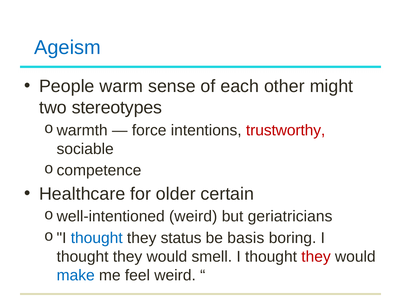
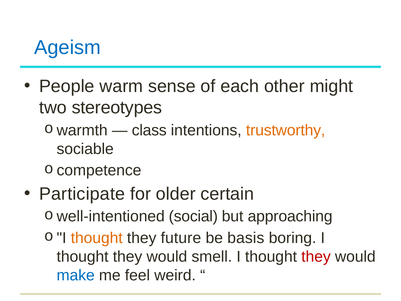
force: force -> class
trustworthy colour: red -> orange
Healthcare: Healthcare -> Participate
weird at (193, 216): weird -> social
geriatricians: geriatricians -> approaching
thought at (97, 238) colour: blue -> orange
status: status -> future
